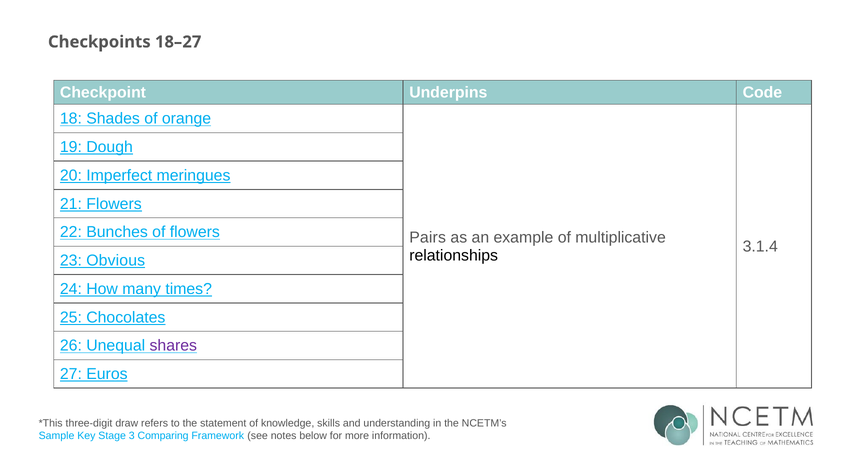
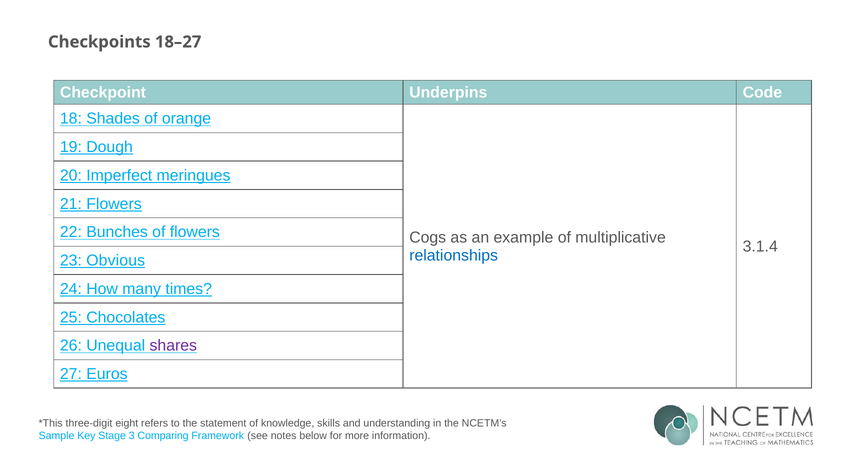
Pairs: Pairs -> Cogs
relationships colour: black -> blue
draw: draw -> eight
